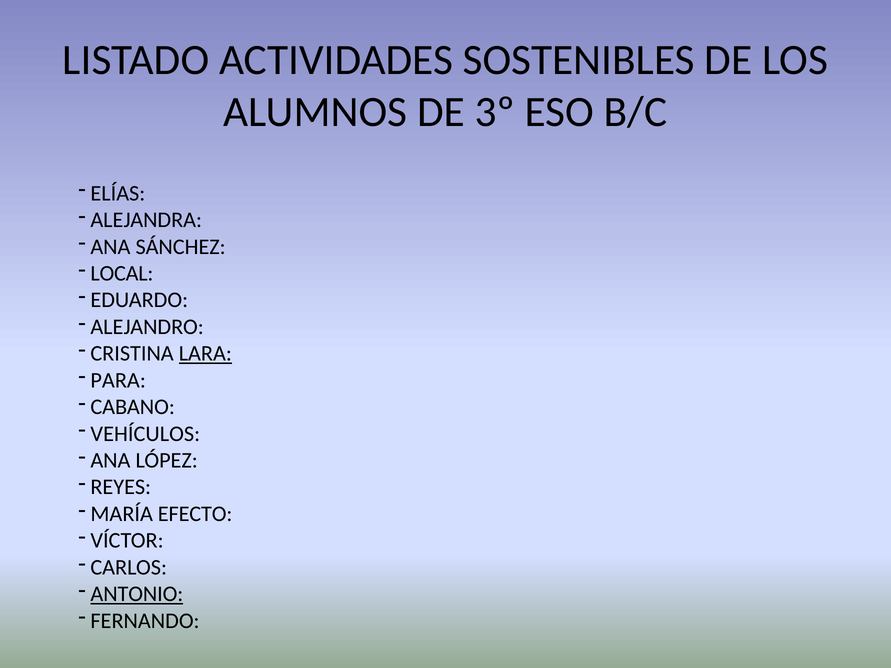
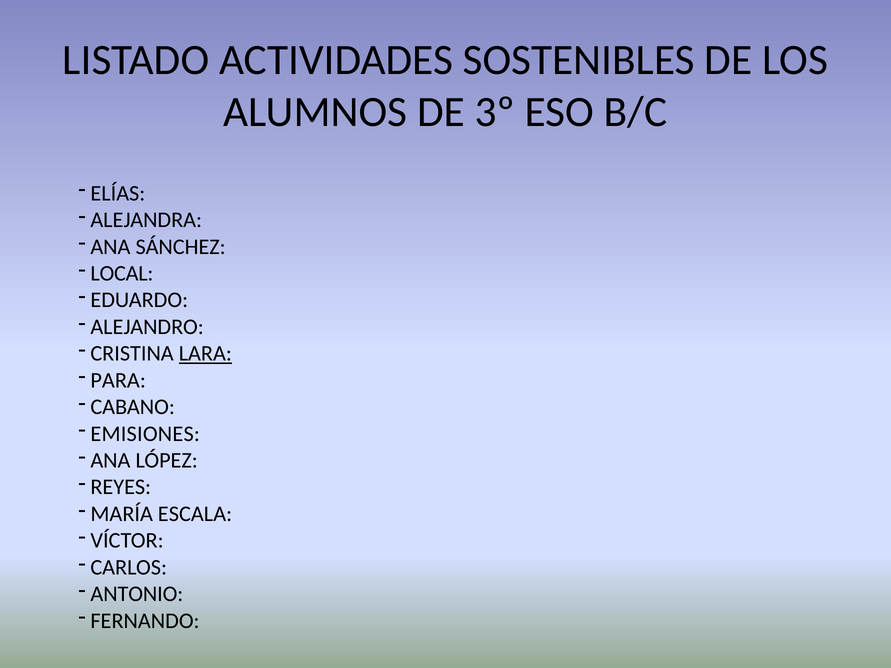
VEHÍCULOS: VEHÍCULOS -> EMISIONES
EFECTO: EFECTO -> ESCALA
ANTONIO underline: present -> none
